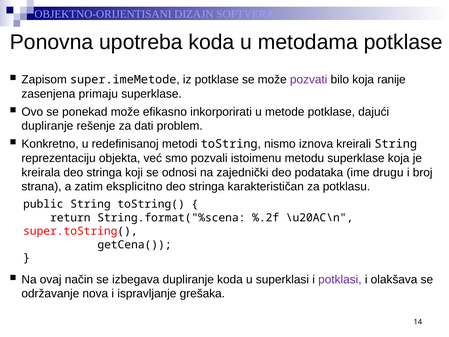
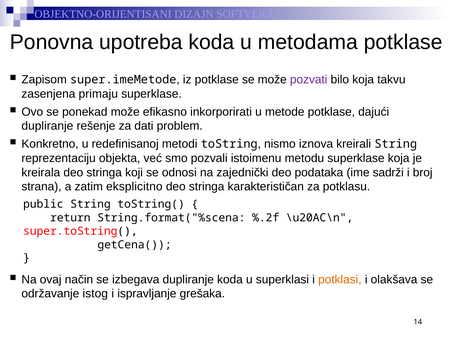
ranije: ranije -> takvu
drugu: drugu -> sadrži
potklasi colour: purple -> orange
nova: nova -> istog
